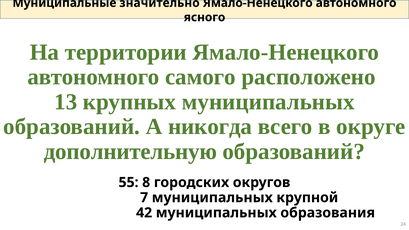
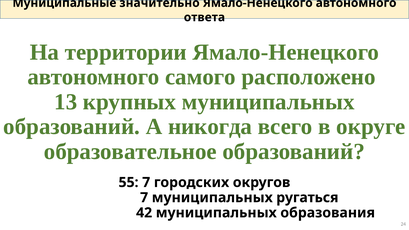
ясного: ясного -> ответа
дополнительную: дополнительную -> образовательное
55 8: 8 -> 7
крупной: крупной -> ругаться
